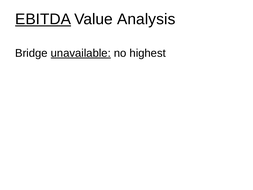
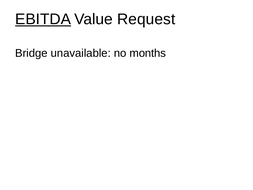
Analysis: Analysis -> Request
unavailable underline: present -> none
highest: highest -> months
